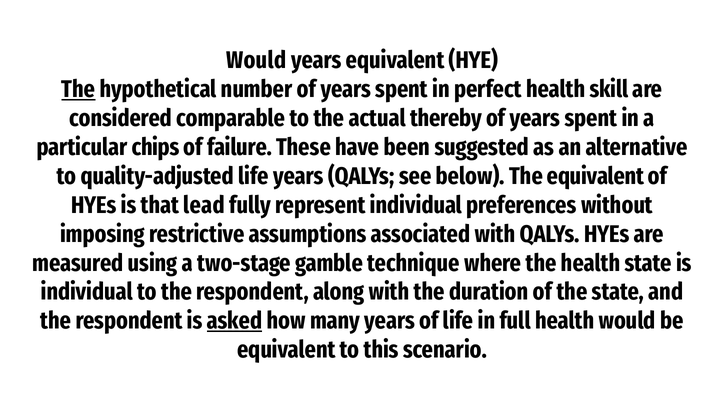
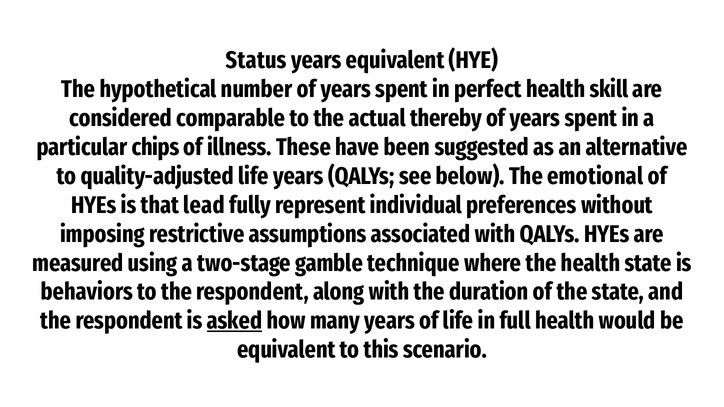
Would at (256, 60): Would -> Status
The at (78, 89) underline: present -> none
failure: failure -> illness
The equivalent: equivalent -> emotional
individual at (87, 292): individual -> behaviors
